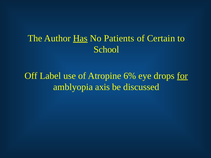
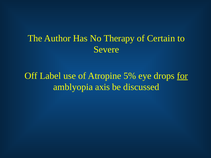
Has underline: present -> none
Patients: Patients -> Therapy
School: School -> Severe
6%: 6% -> 5%
